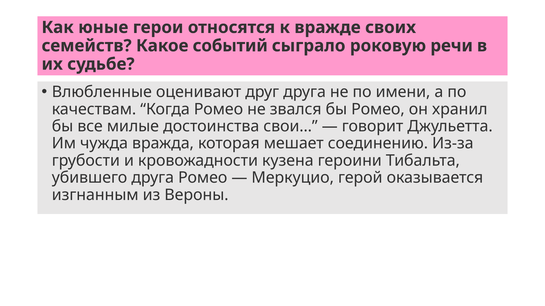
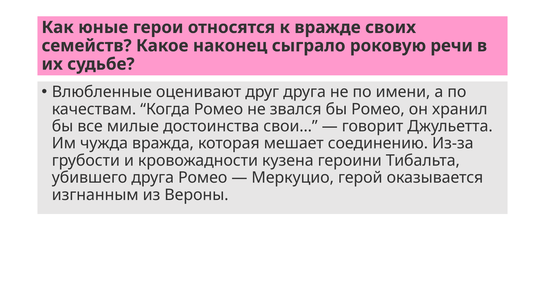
событий: событий -> наконец
